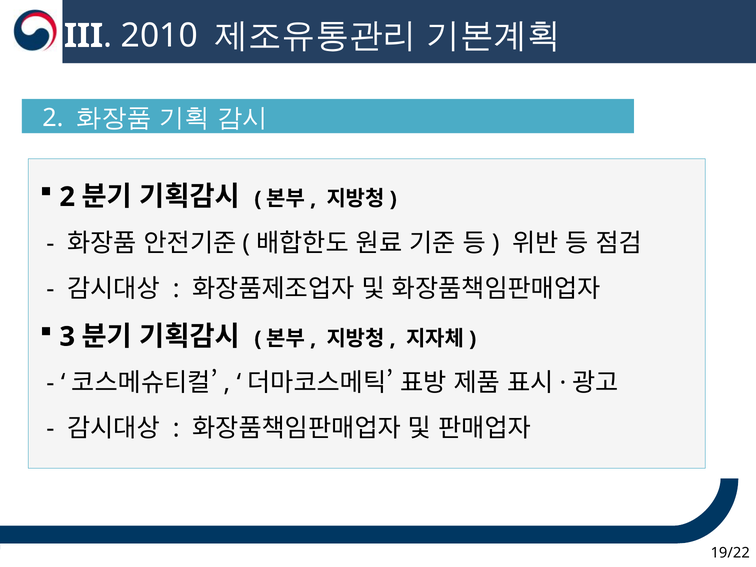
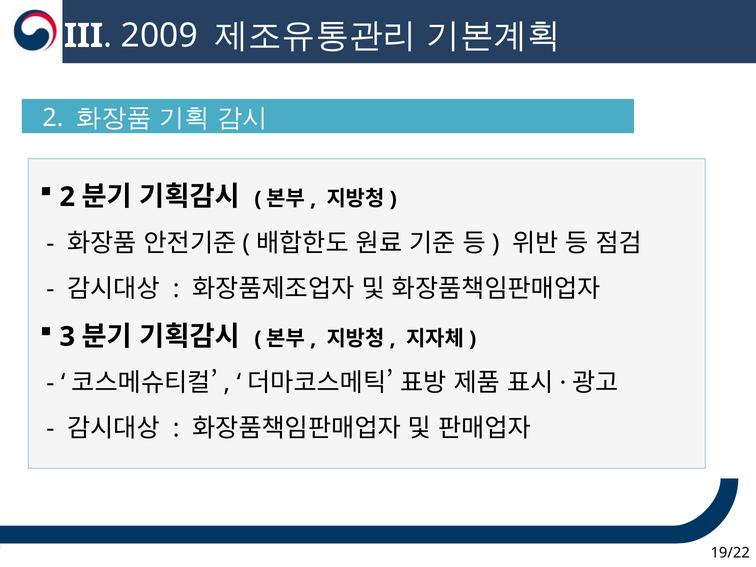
2010: 2010 -> 2009
